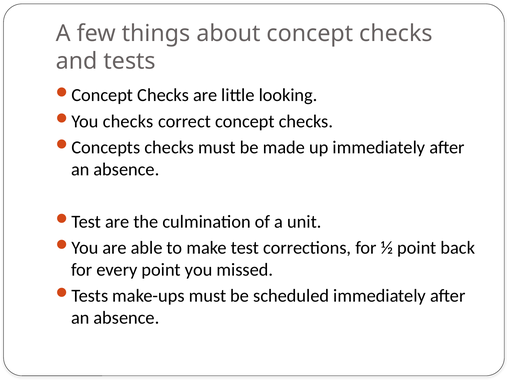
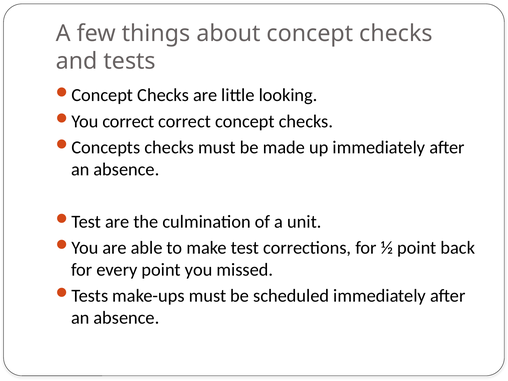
checks at (128, 121): checks -> correct
